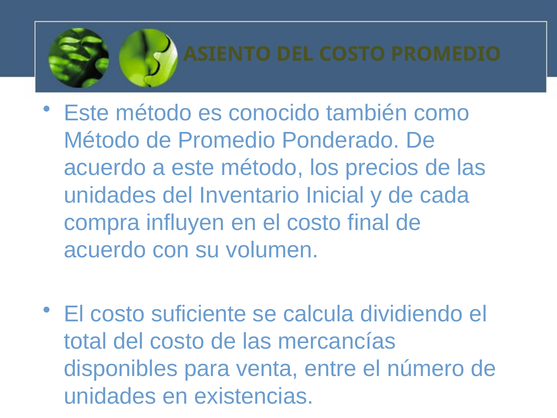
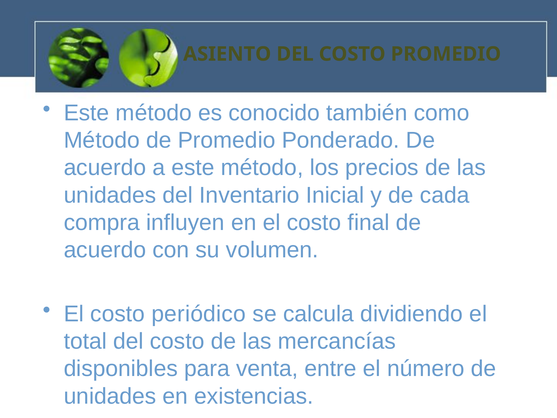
suficiente: suficiente -> periódico
